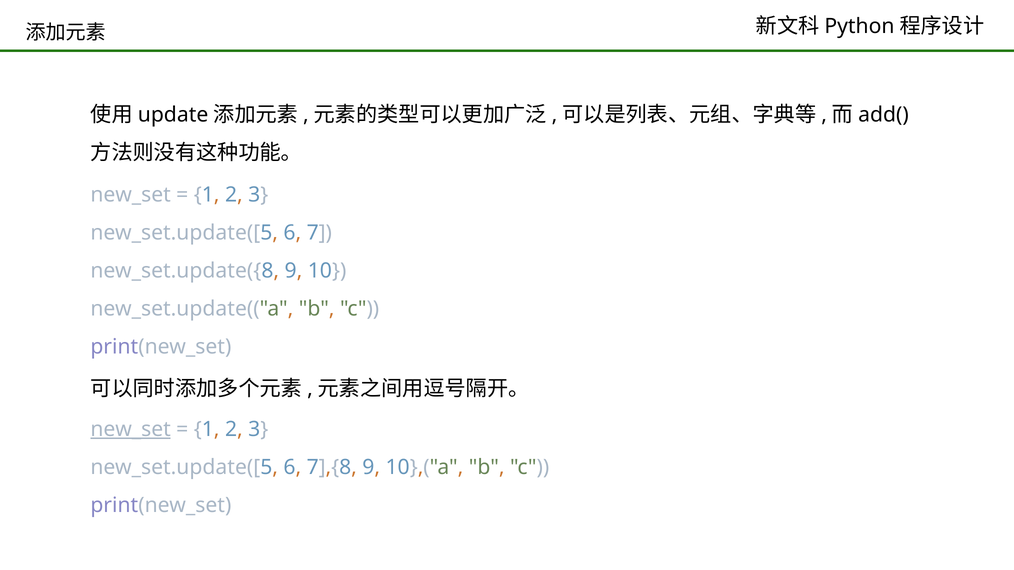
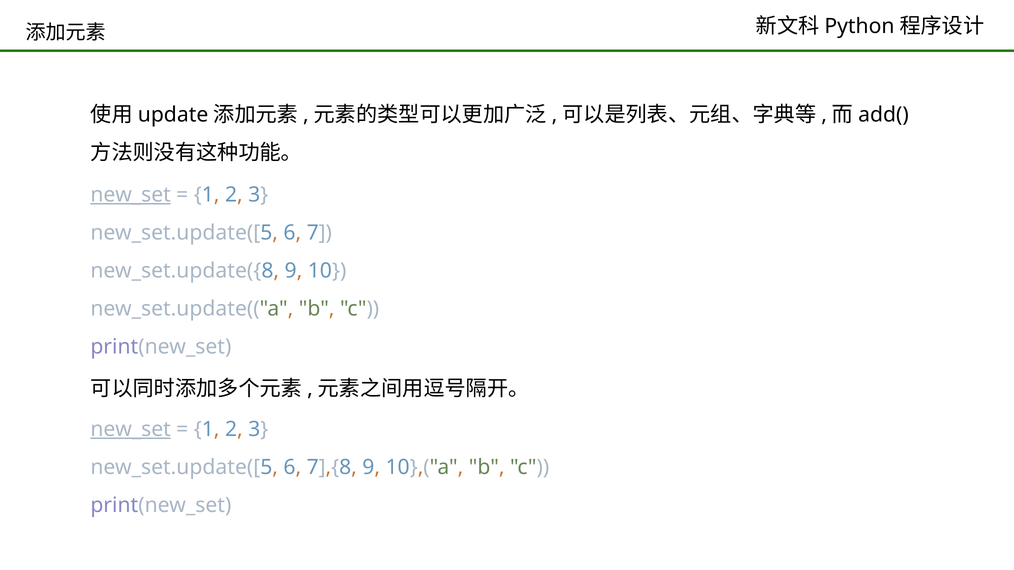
new_set at (131, 195) underline: none -> present
